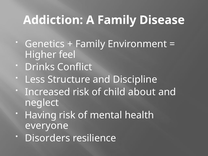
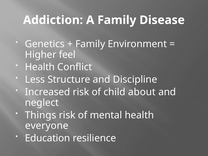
Drinks at (40, 67): Drinks -> Health
Having: Having -> Things
Disorders: Disorders -> Education
